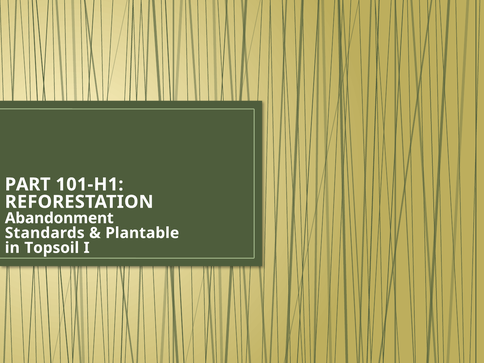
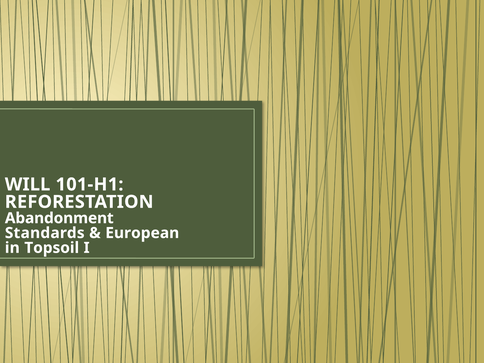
PART: PART -> WILL
Plantable: Plantable -> European
